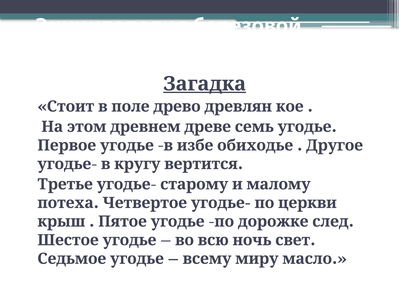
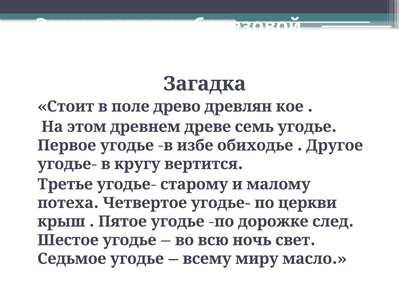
Загадка underline: present -> none
